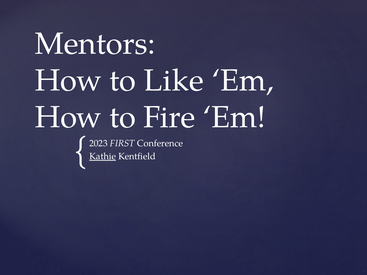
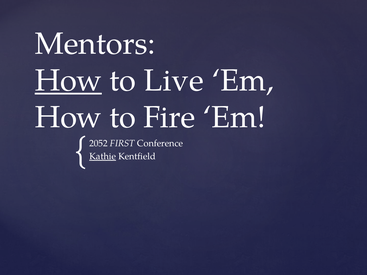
How at (68, 81) underline: none -> present
Like: Like -> Live
2023: 2023 -> 2052
